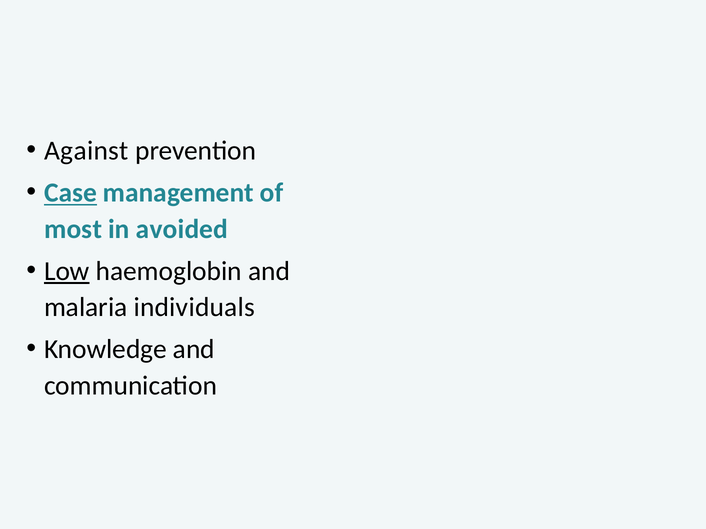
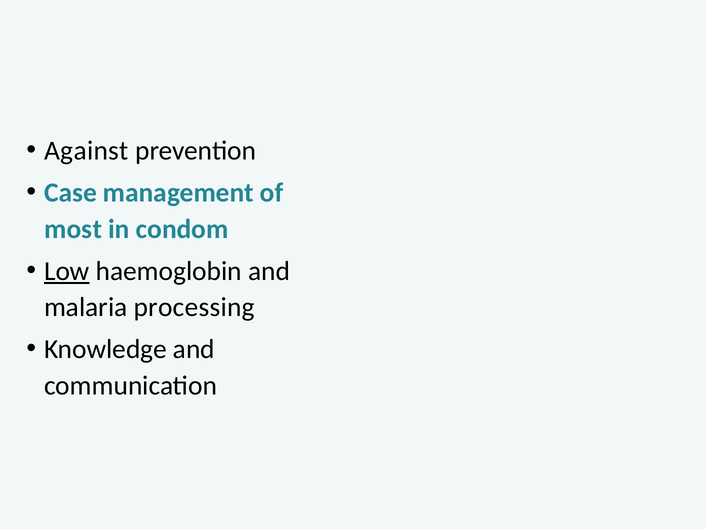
Case underline: present -> none
avoided: avoided -> condom
individuals: individuals -> processing
